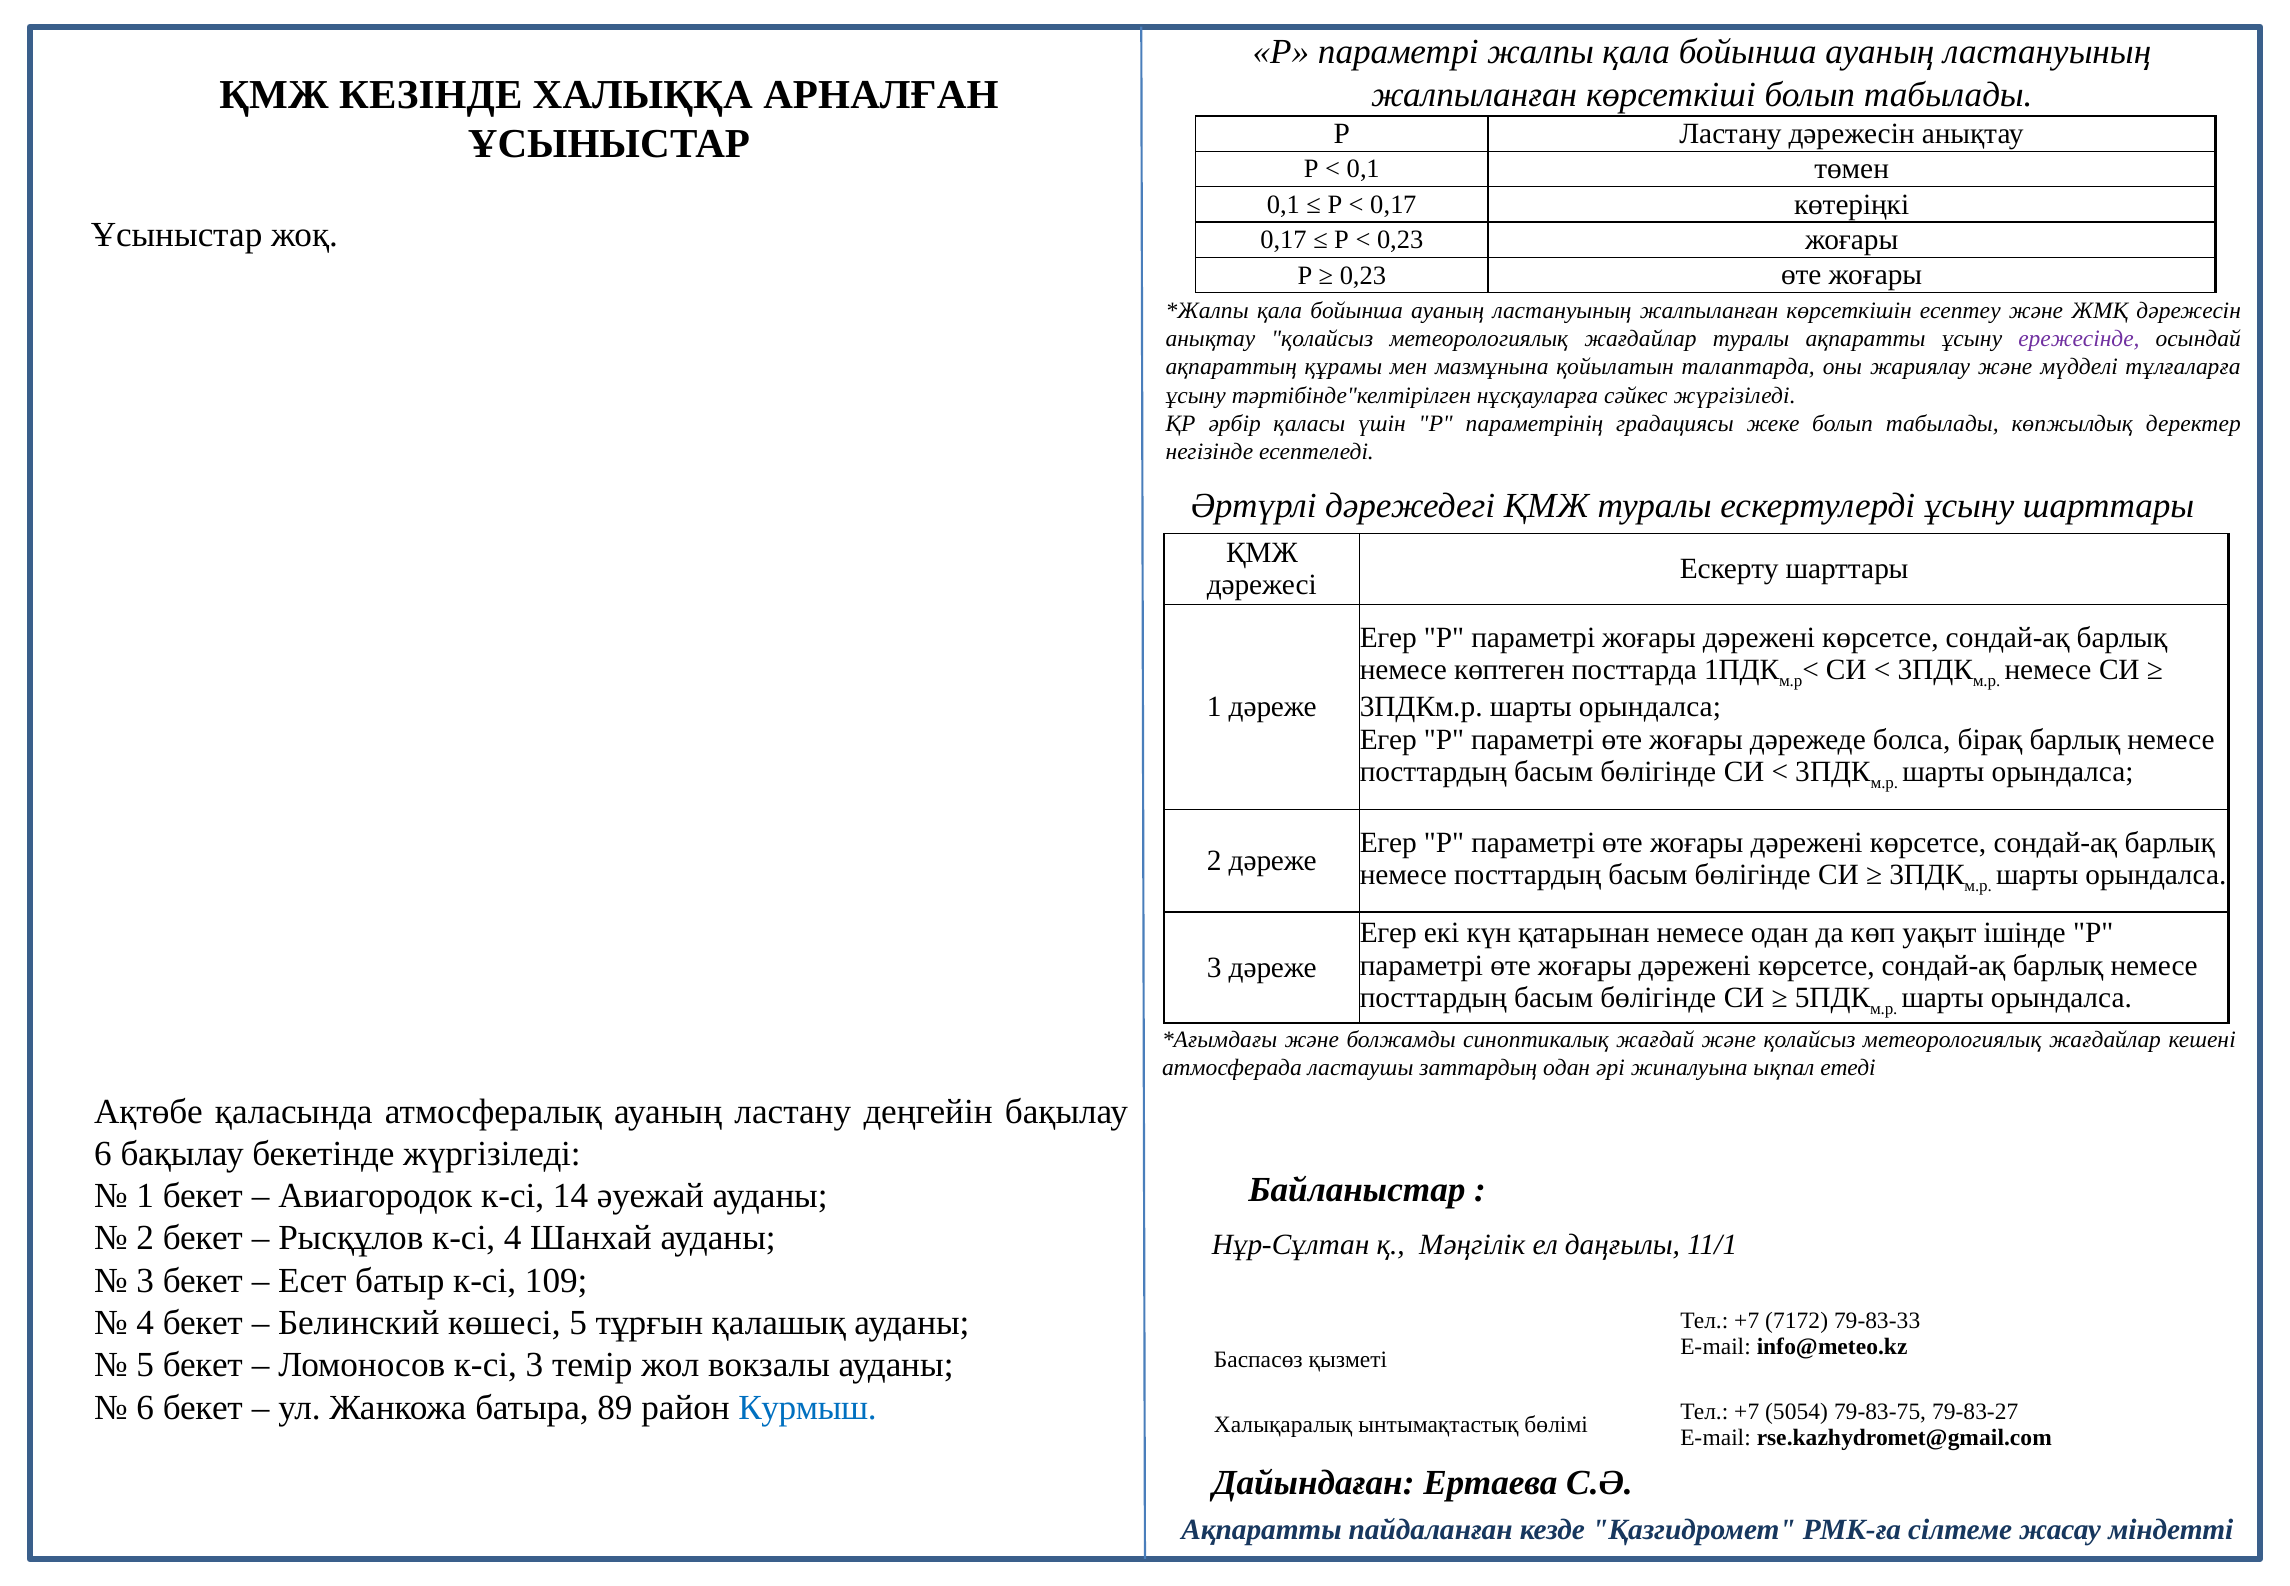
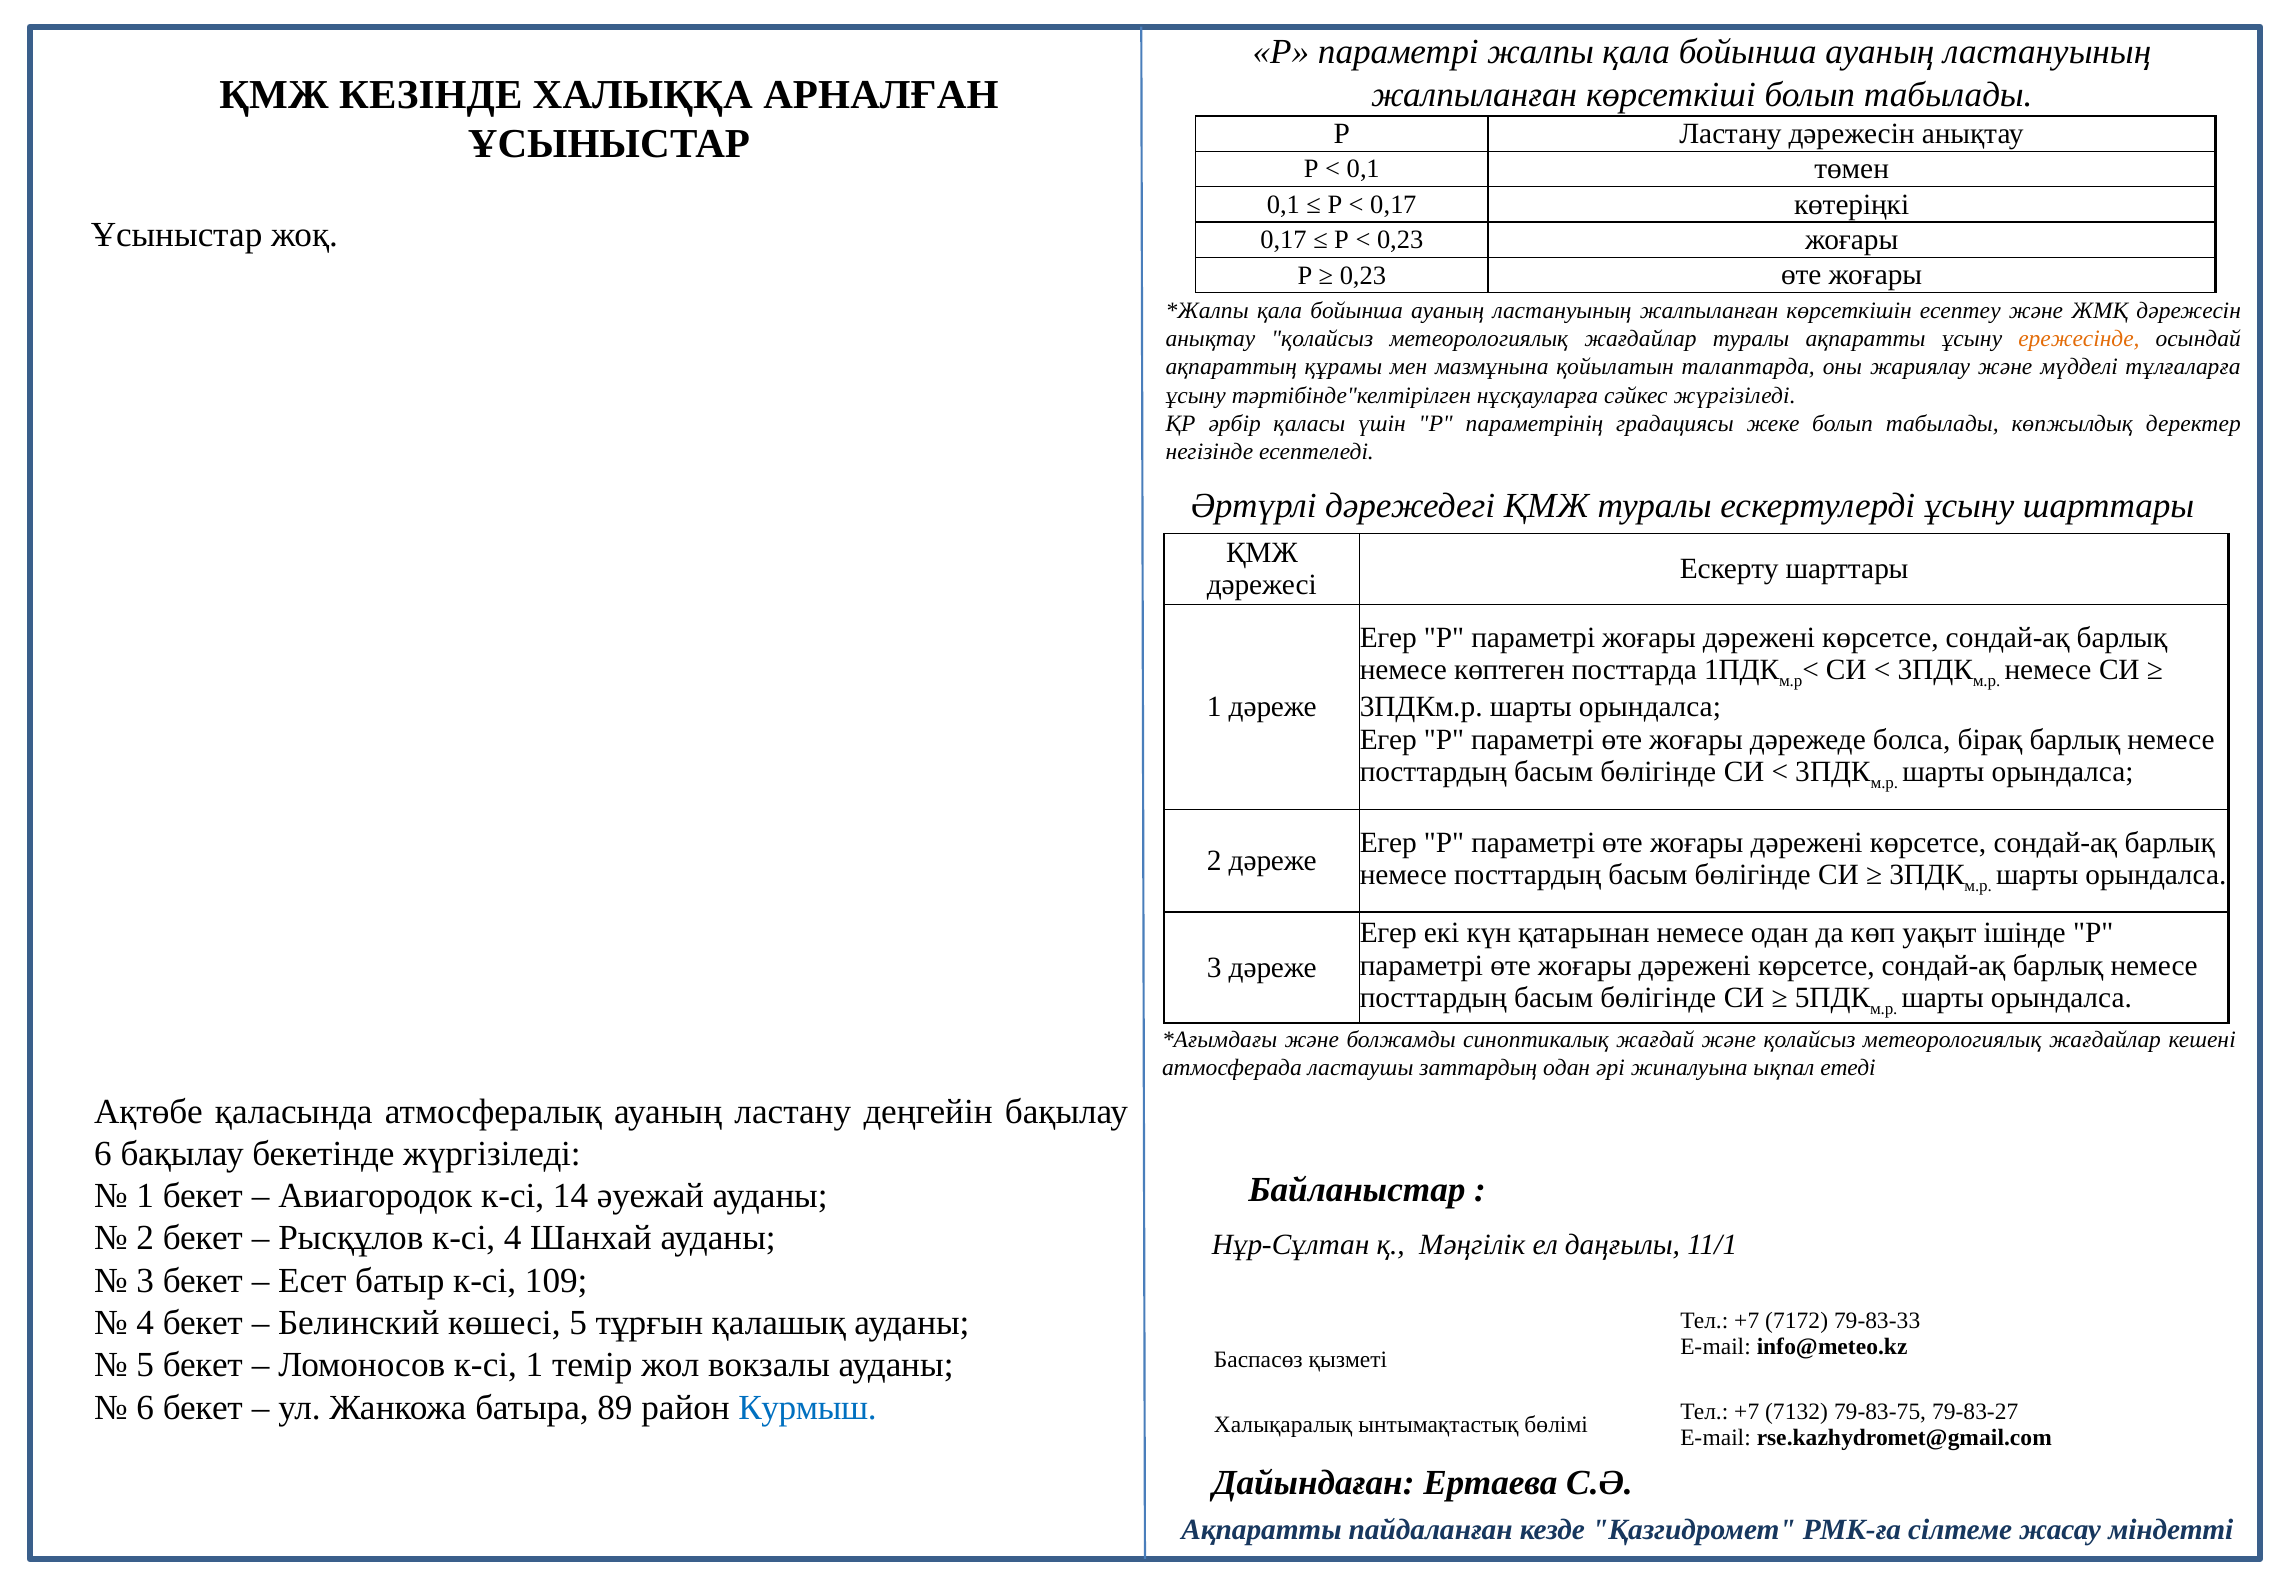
ережесінде colour: purple -> orange
к-сі 3: 3 -> 1
5054: 5054 -> 7132
